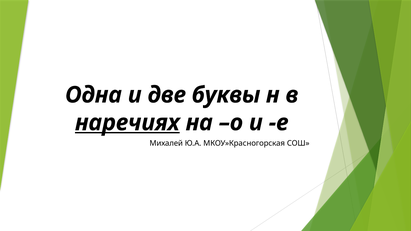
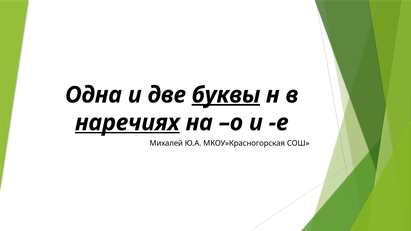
буквы underline: none -> present
